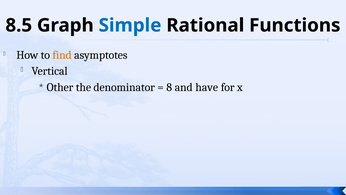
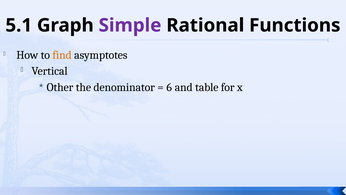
8.5: 8.5 -> 5.1
Simple colour: blue -> purple
8: 8 -> 6
have: have -> table
